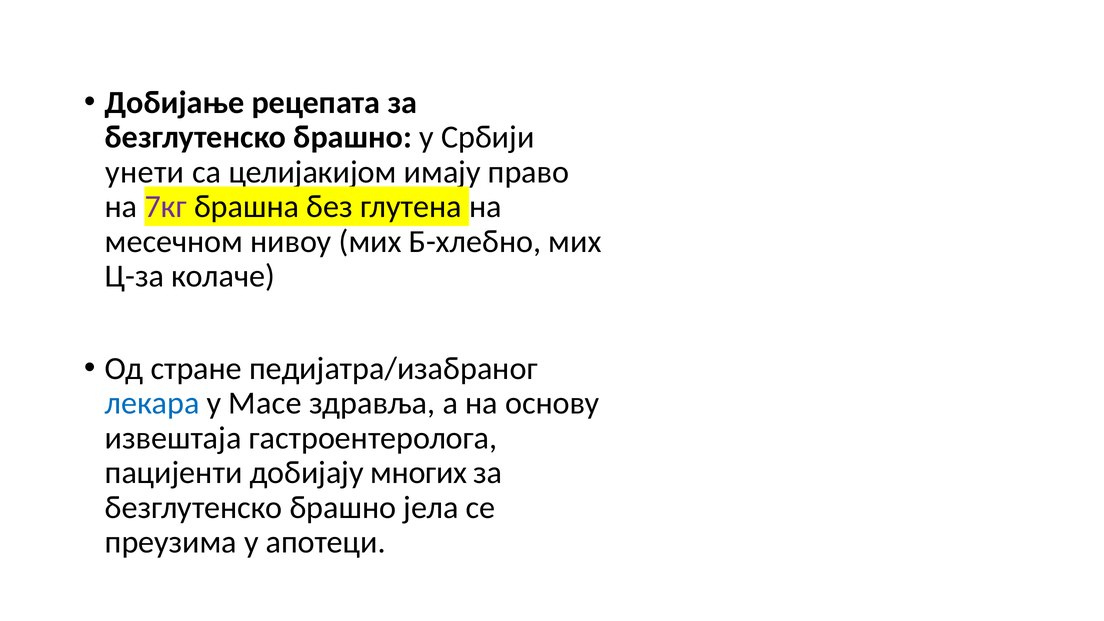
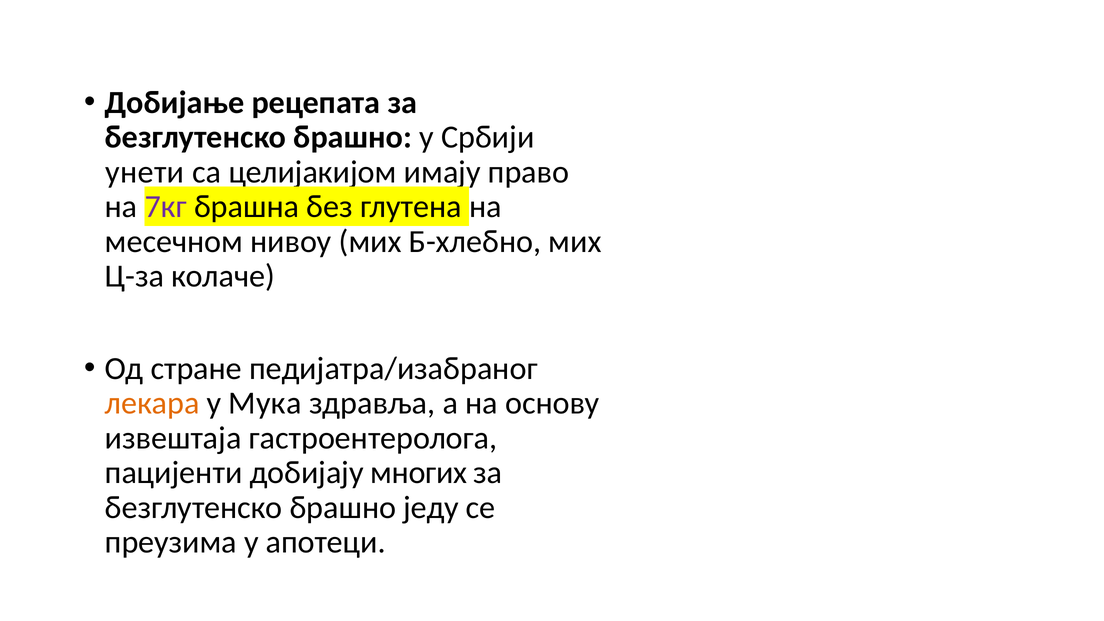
лекара colour: blue -> orange
Масе: Масе -> Мука
јела: јела -> једу
